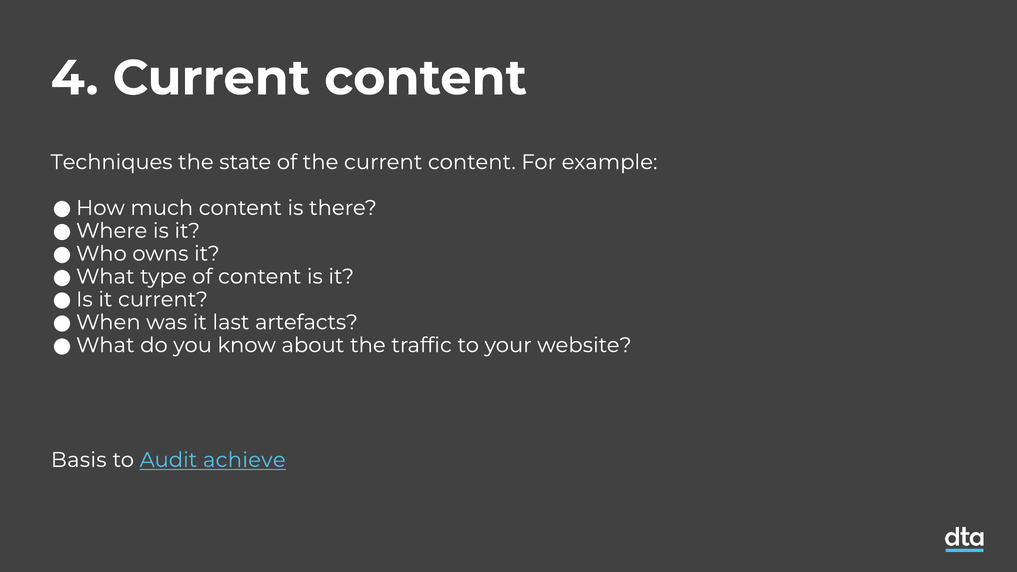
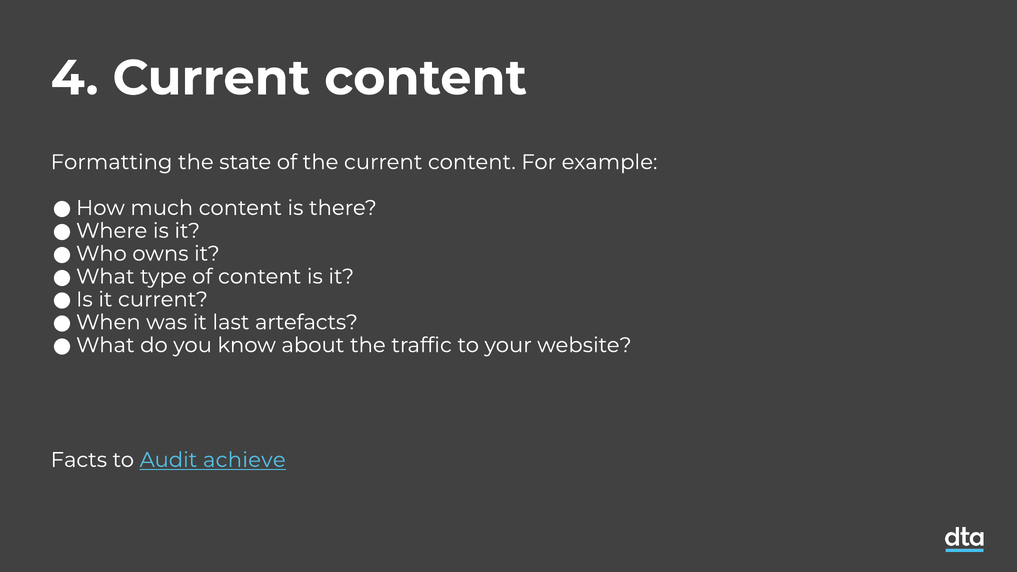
Techniques: Techniques -> Formatting
Basis: Basis -> Facts
